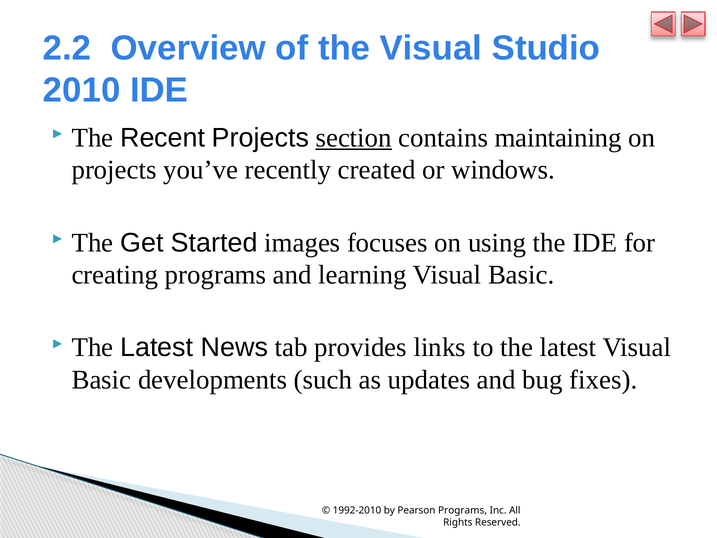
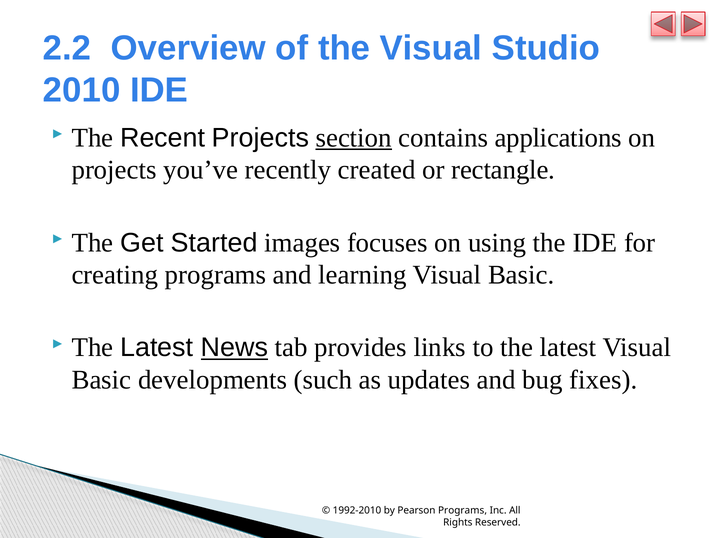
maintaining: maintaining -> applications
windows: windows -> rectangle
News underline: none -> present
